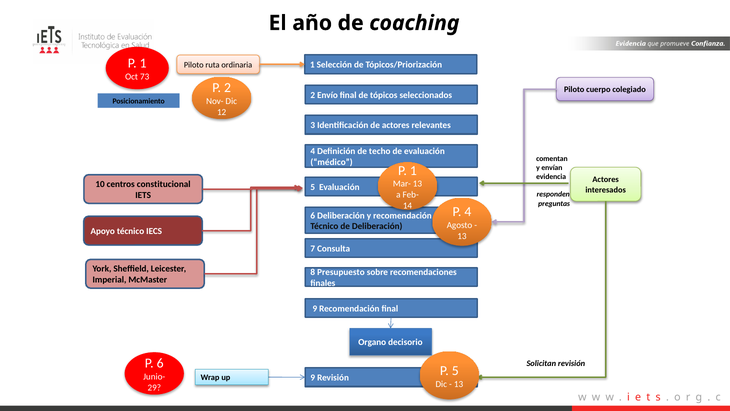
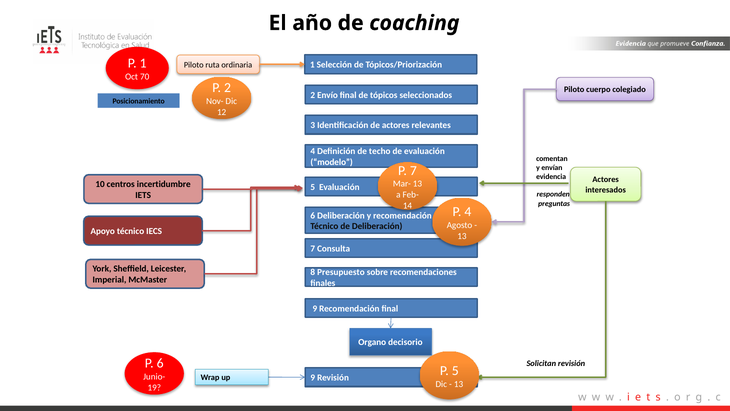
73: 73 -> 70
médico: médico -> modelo
1 at (413, 170): 1 -> 7
constitucional: constitucional -> incertidumbre
29: 29 -> 19
